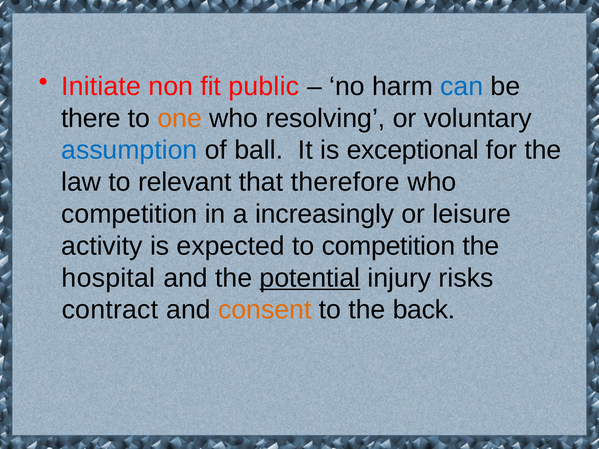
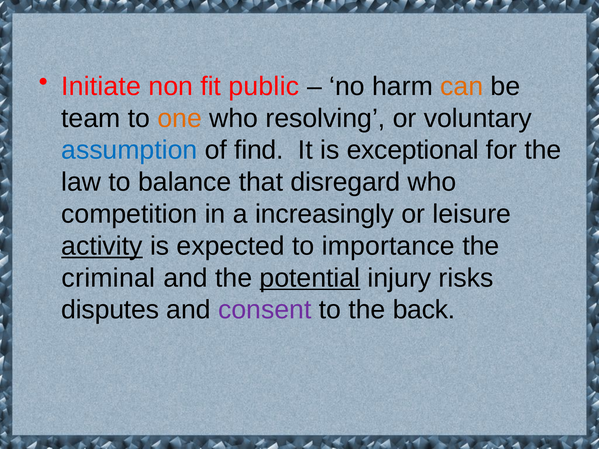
can colour: blue -> orange
there: there -> team
ball: ball -> find
relevant: relevant -> balance
therefore: therefore -> disregard
activity underline: none -> present
to competition: competition -> importance
hospital: hospital -> criminal
contract: contract -> disputes
consent colour: orange -> purple
